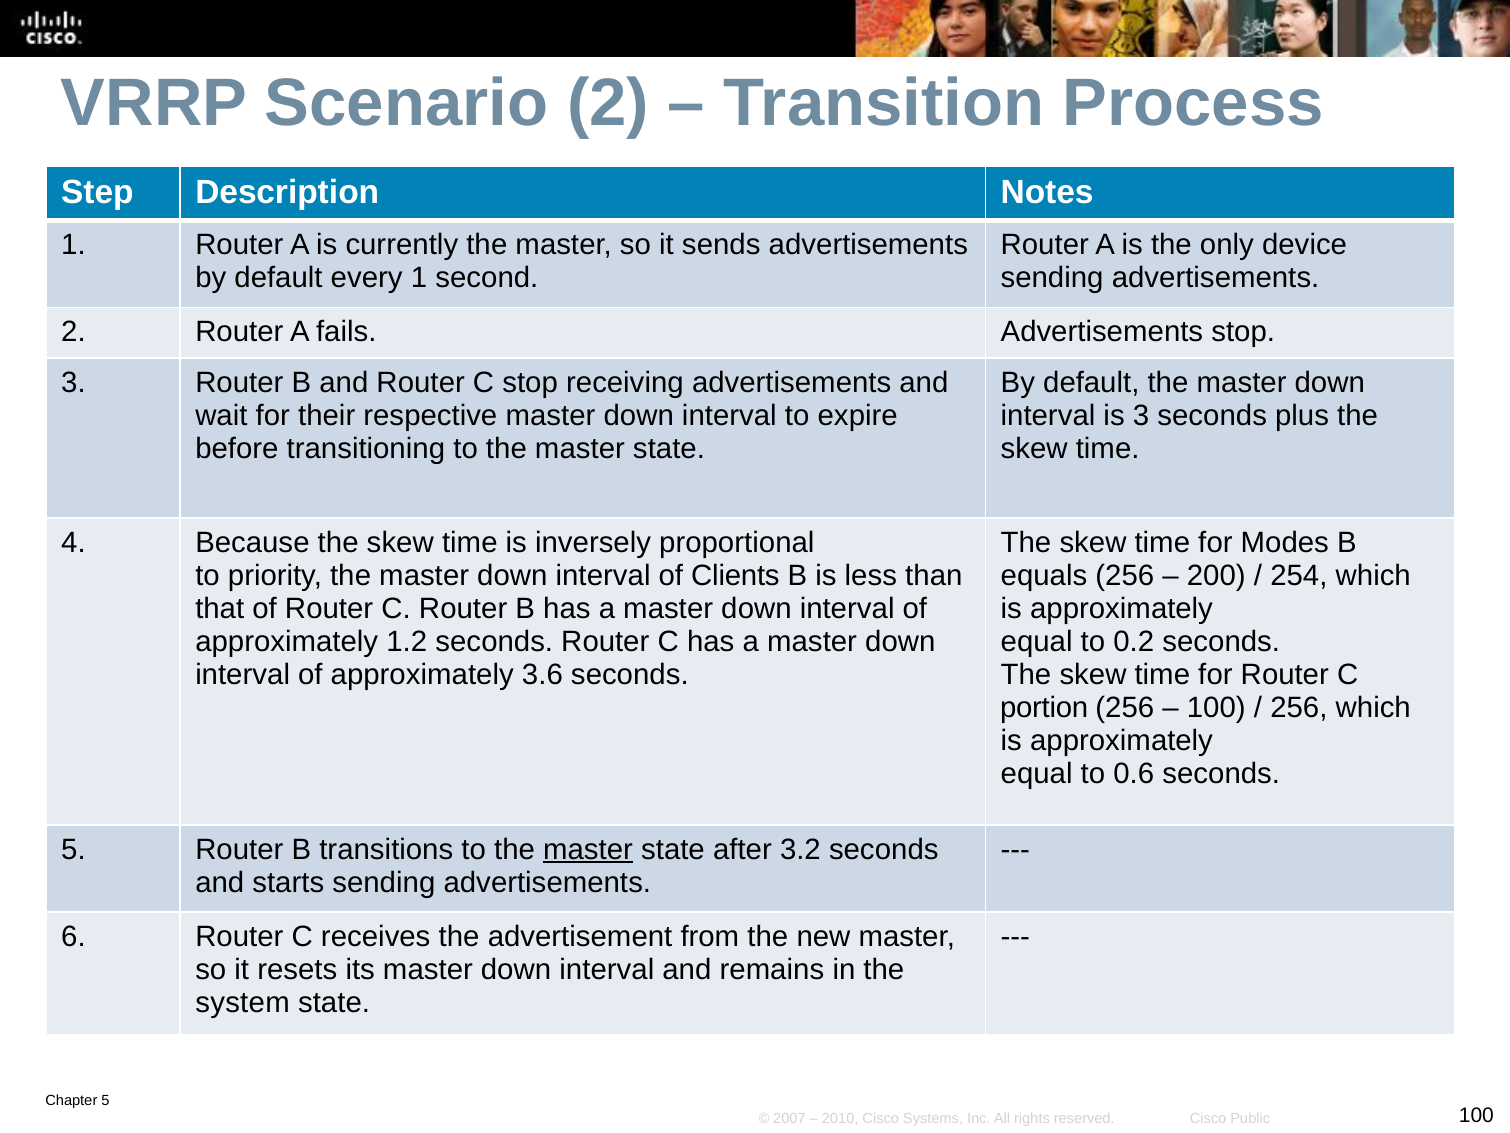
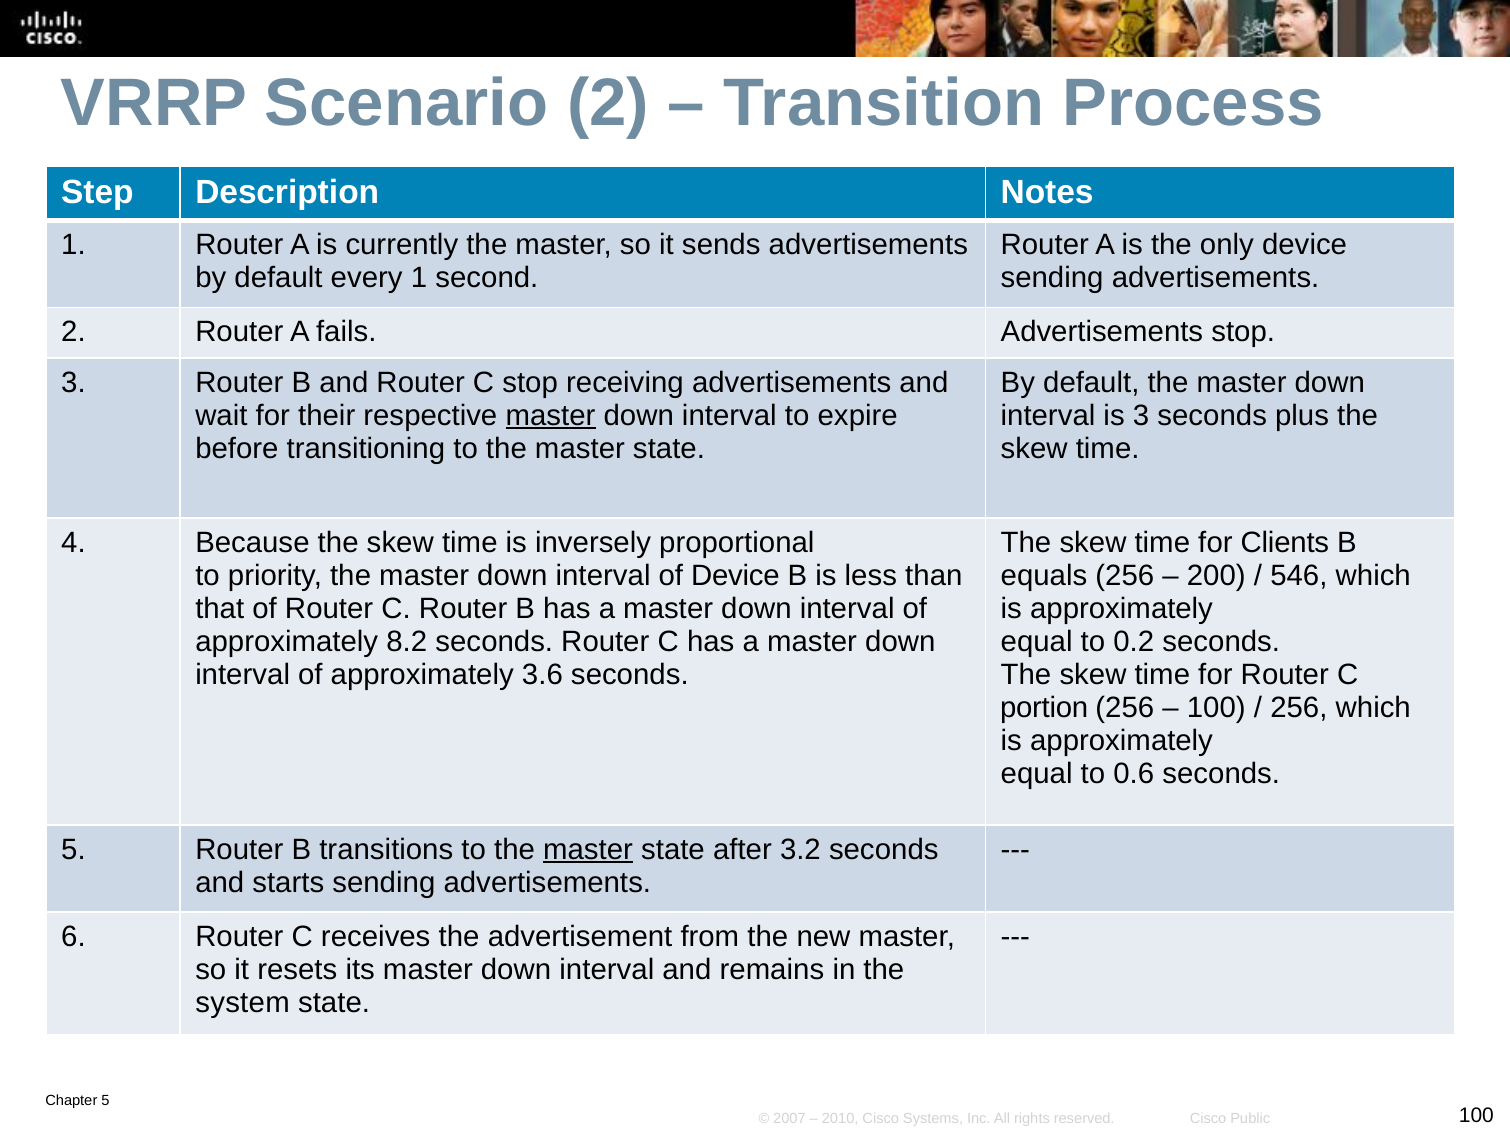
master at (551, 415) underline: none -> present
Modes: Modes -> Clients
of Clients: Clients -> Device
254: 254 -> 546
1.2: 1.2 -> 8.2
